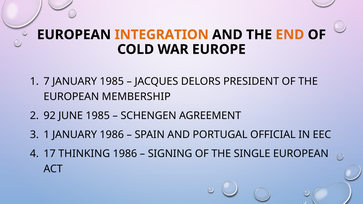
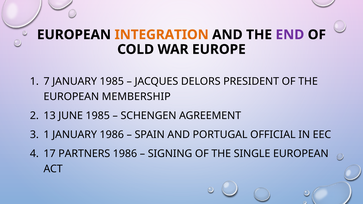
END colour: orange -> purple
92: 92 -> 13
THINKING: THINKING -> PARTNERS
